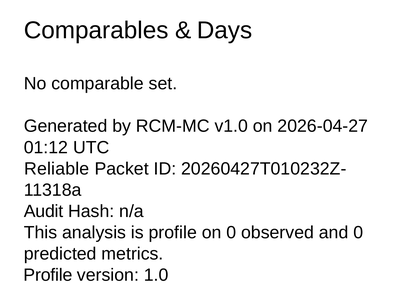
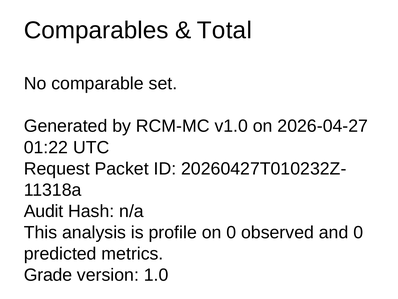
Days: Days -> Total
01:12: 01:12 -> 01:22
Reliable: Reliable -> Request
Profile at (48, 275): Profile -> Grade
